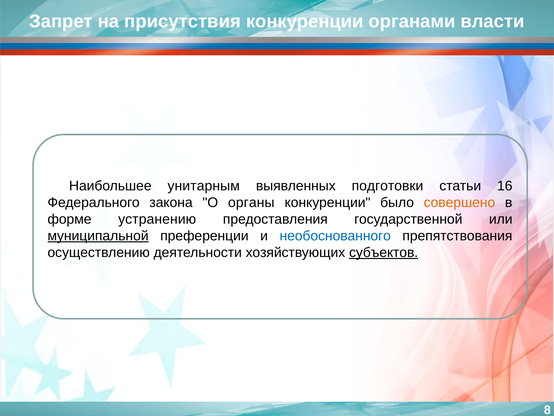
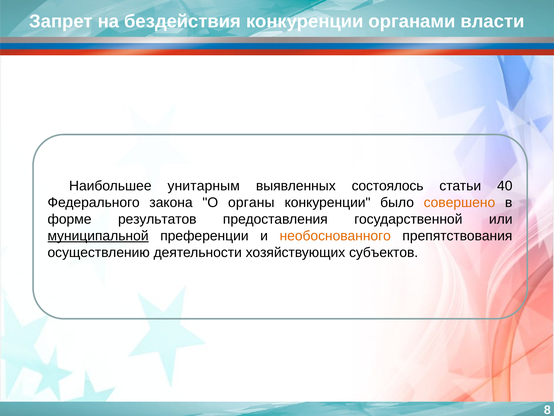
присутствия: присутствия -> бездействия
подготовки: подготовки -> состоялось
16: 16 -> 40
устранению: устранению -> результатов
необоснованного colour: blue -> orange
субъектов underline: present -> none
